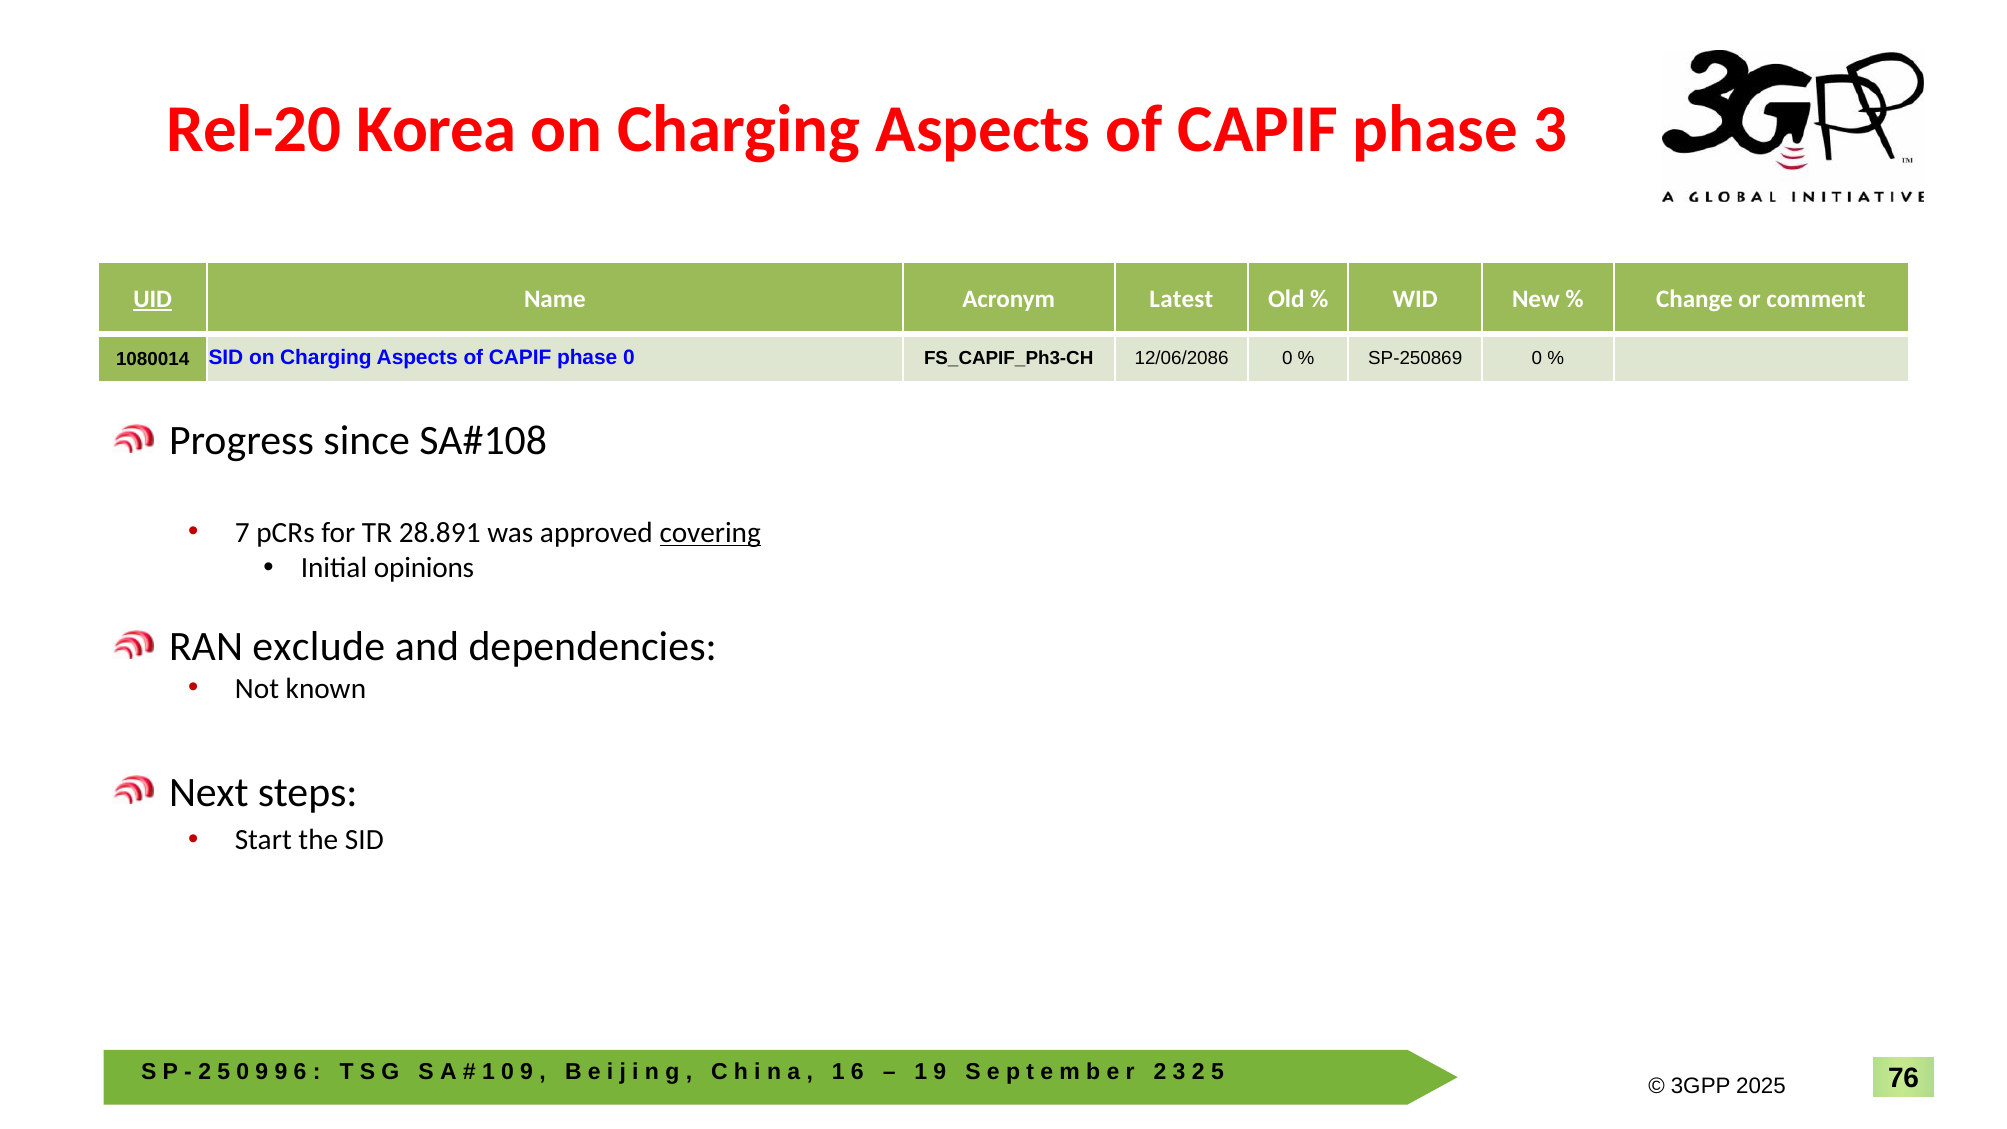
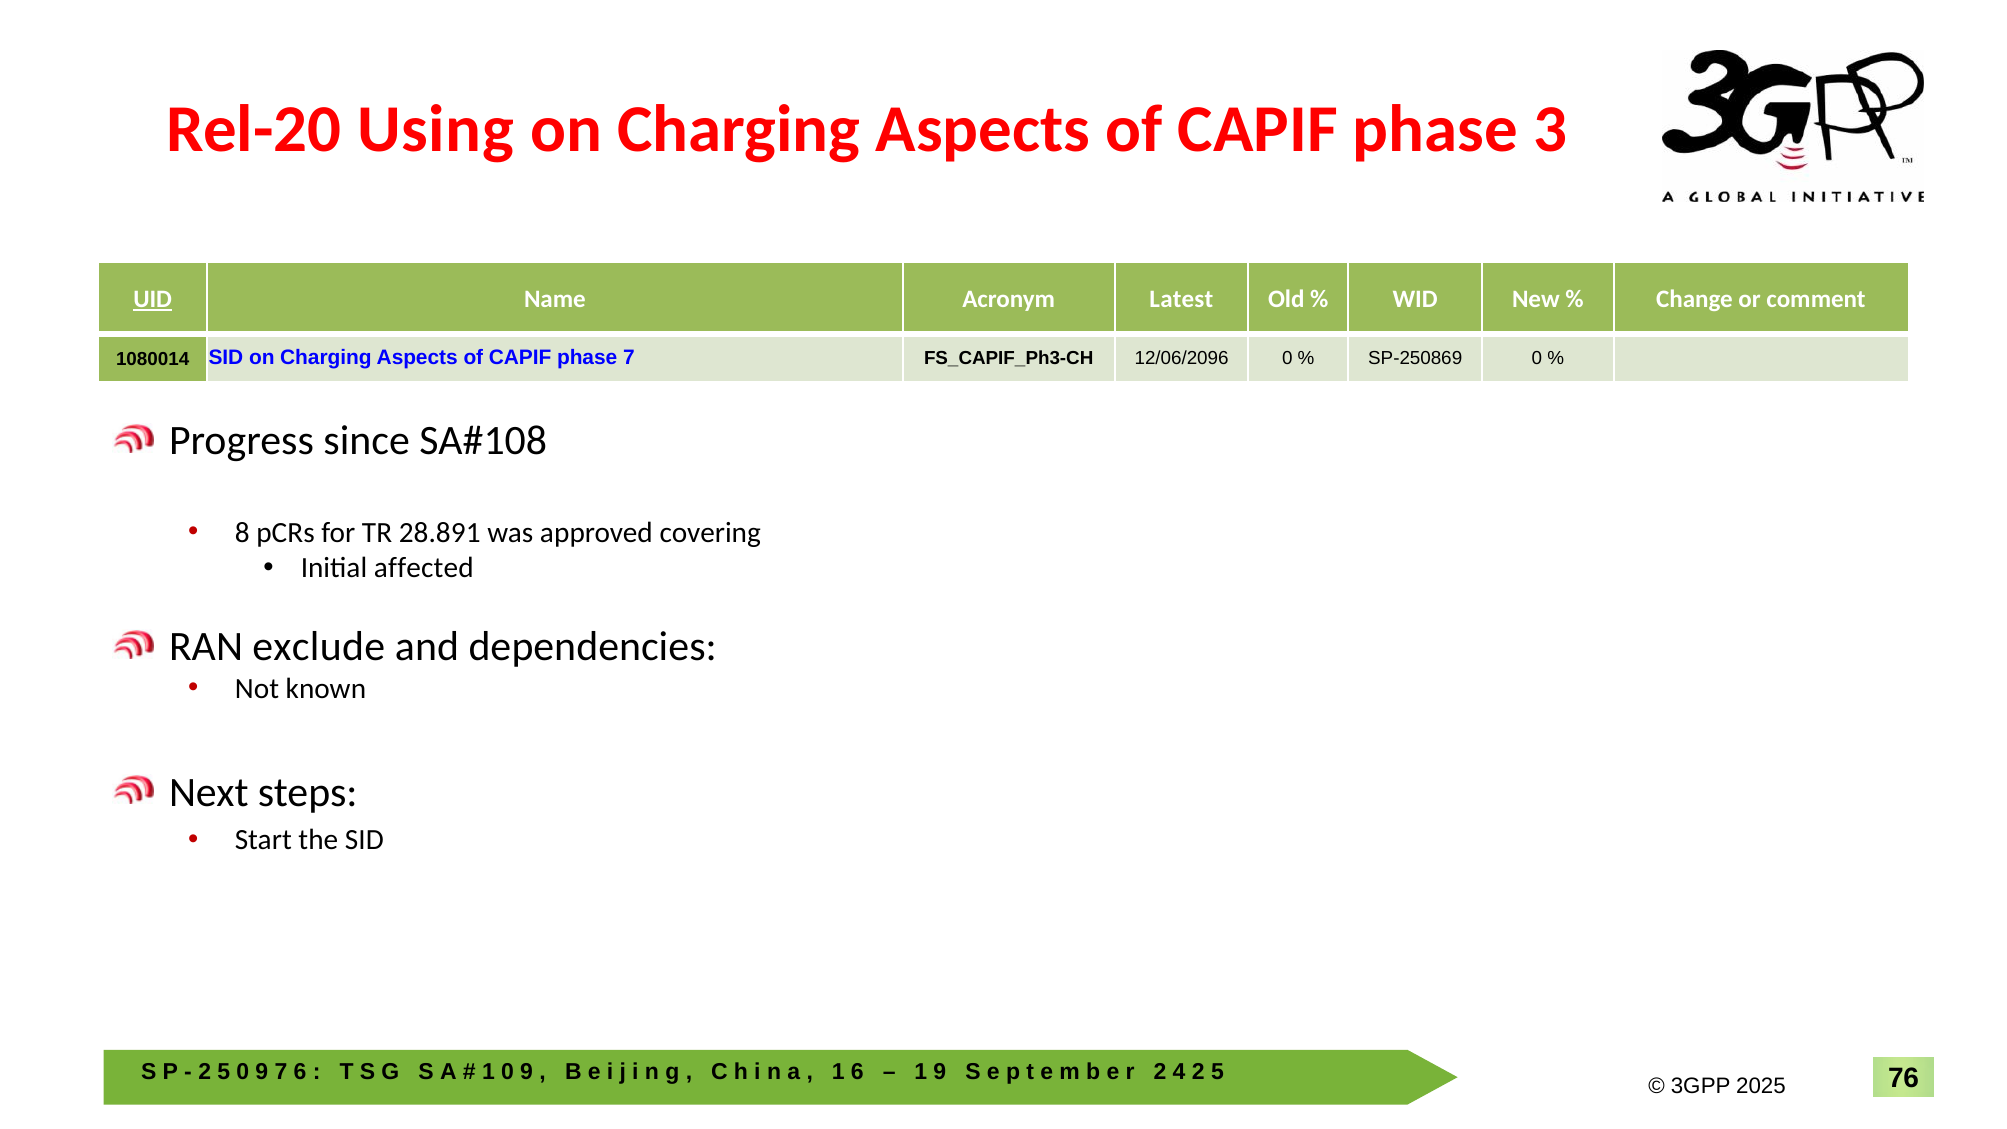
Korea: Korea -> Using
phase 0: 0 -> 7
12/06/2086: 12/06/2086 -> 12/06/2096
7: 7 -> 8
covering underline: present -> none
opinions: opinions -> affected
9 at (281, 1072): 9 -> 7
3 at (1179, 1072): 3 -> 4
